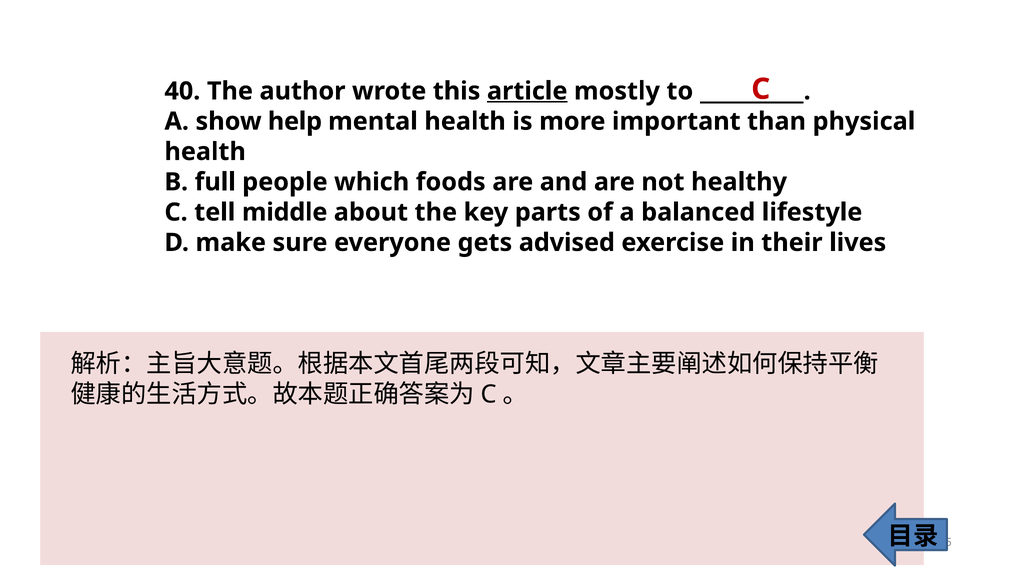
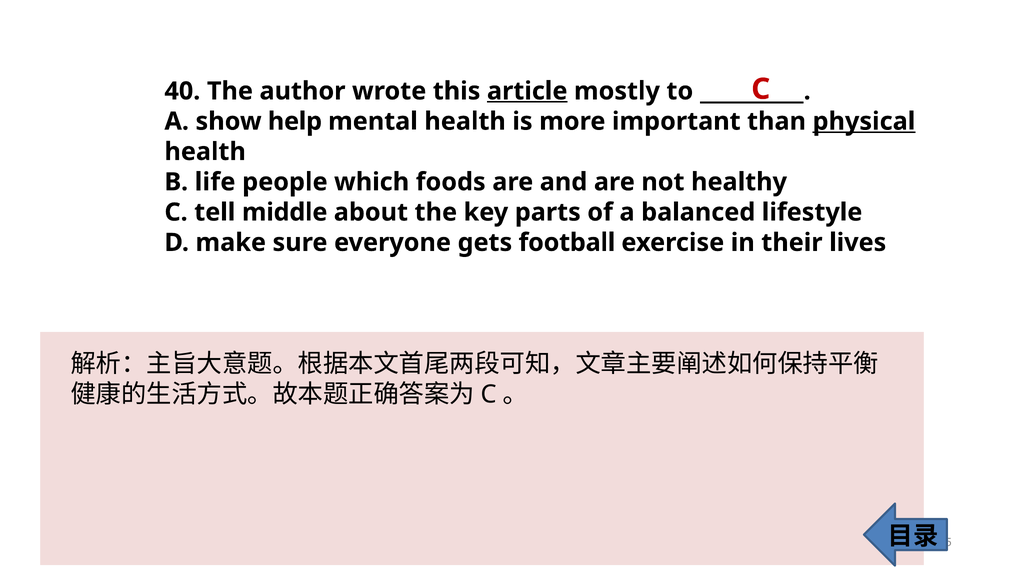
physical underline: none -> present
full: full -> life
advised: advised -> football
